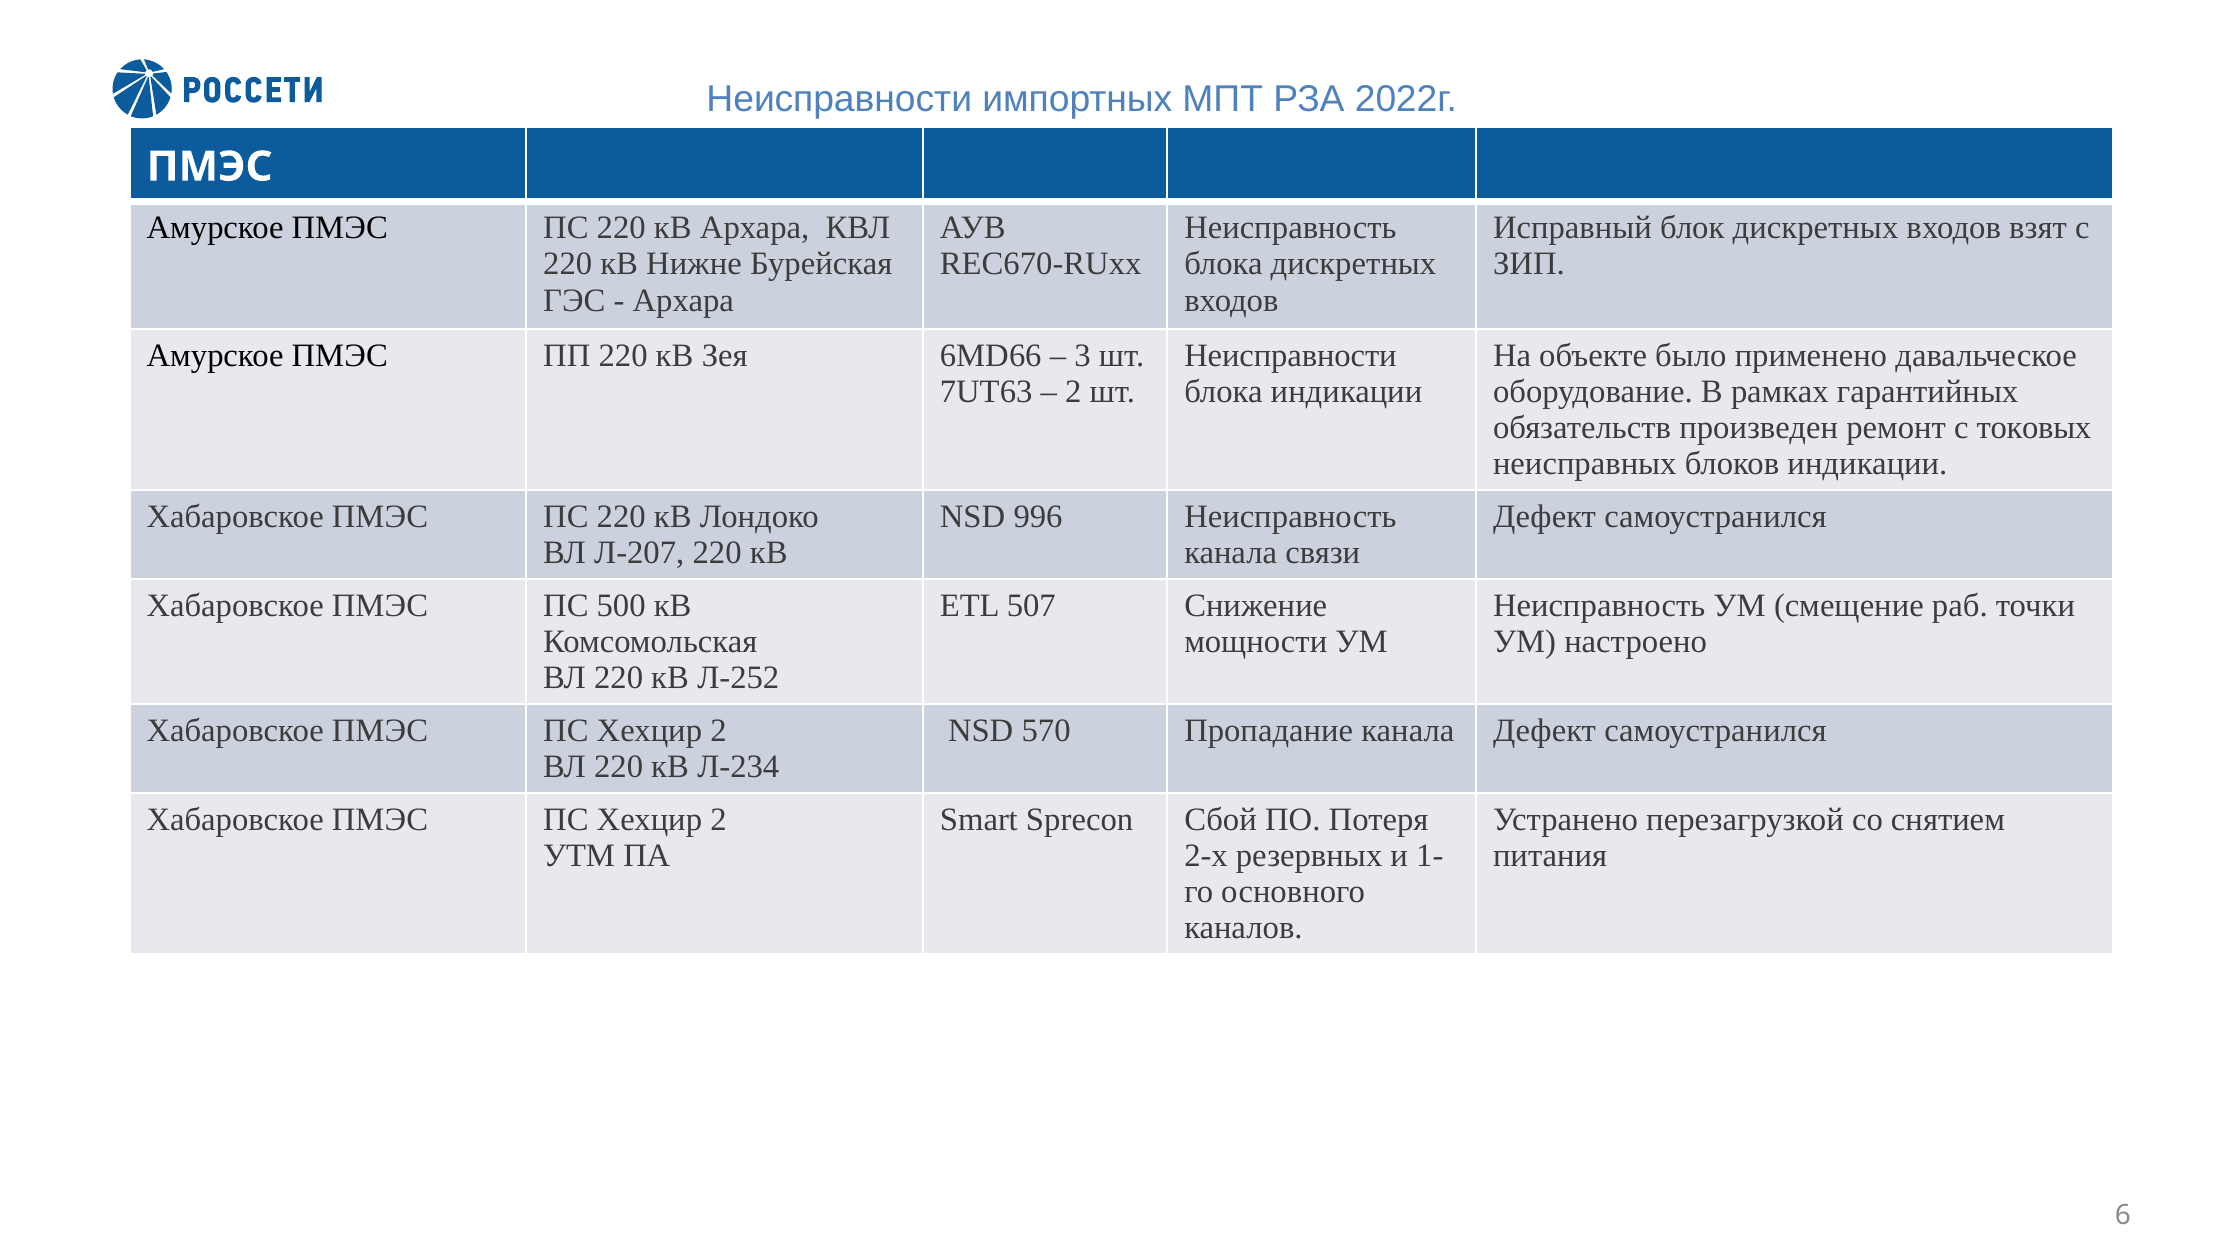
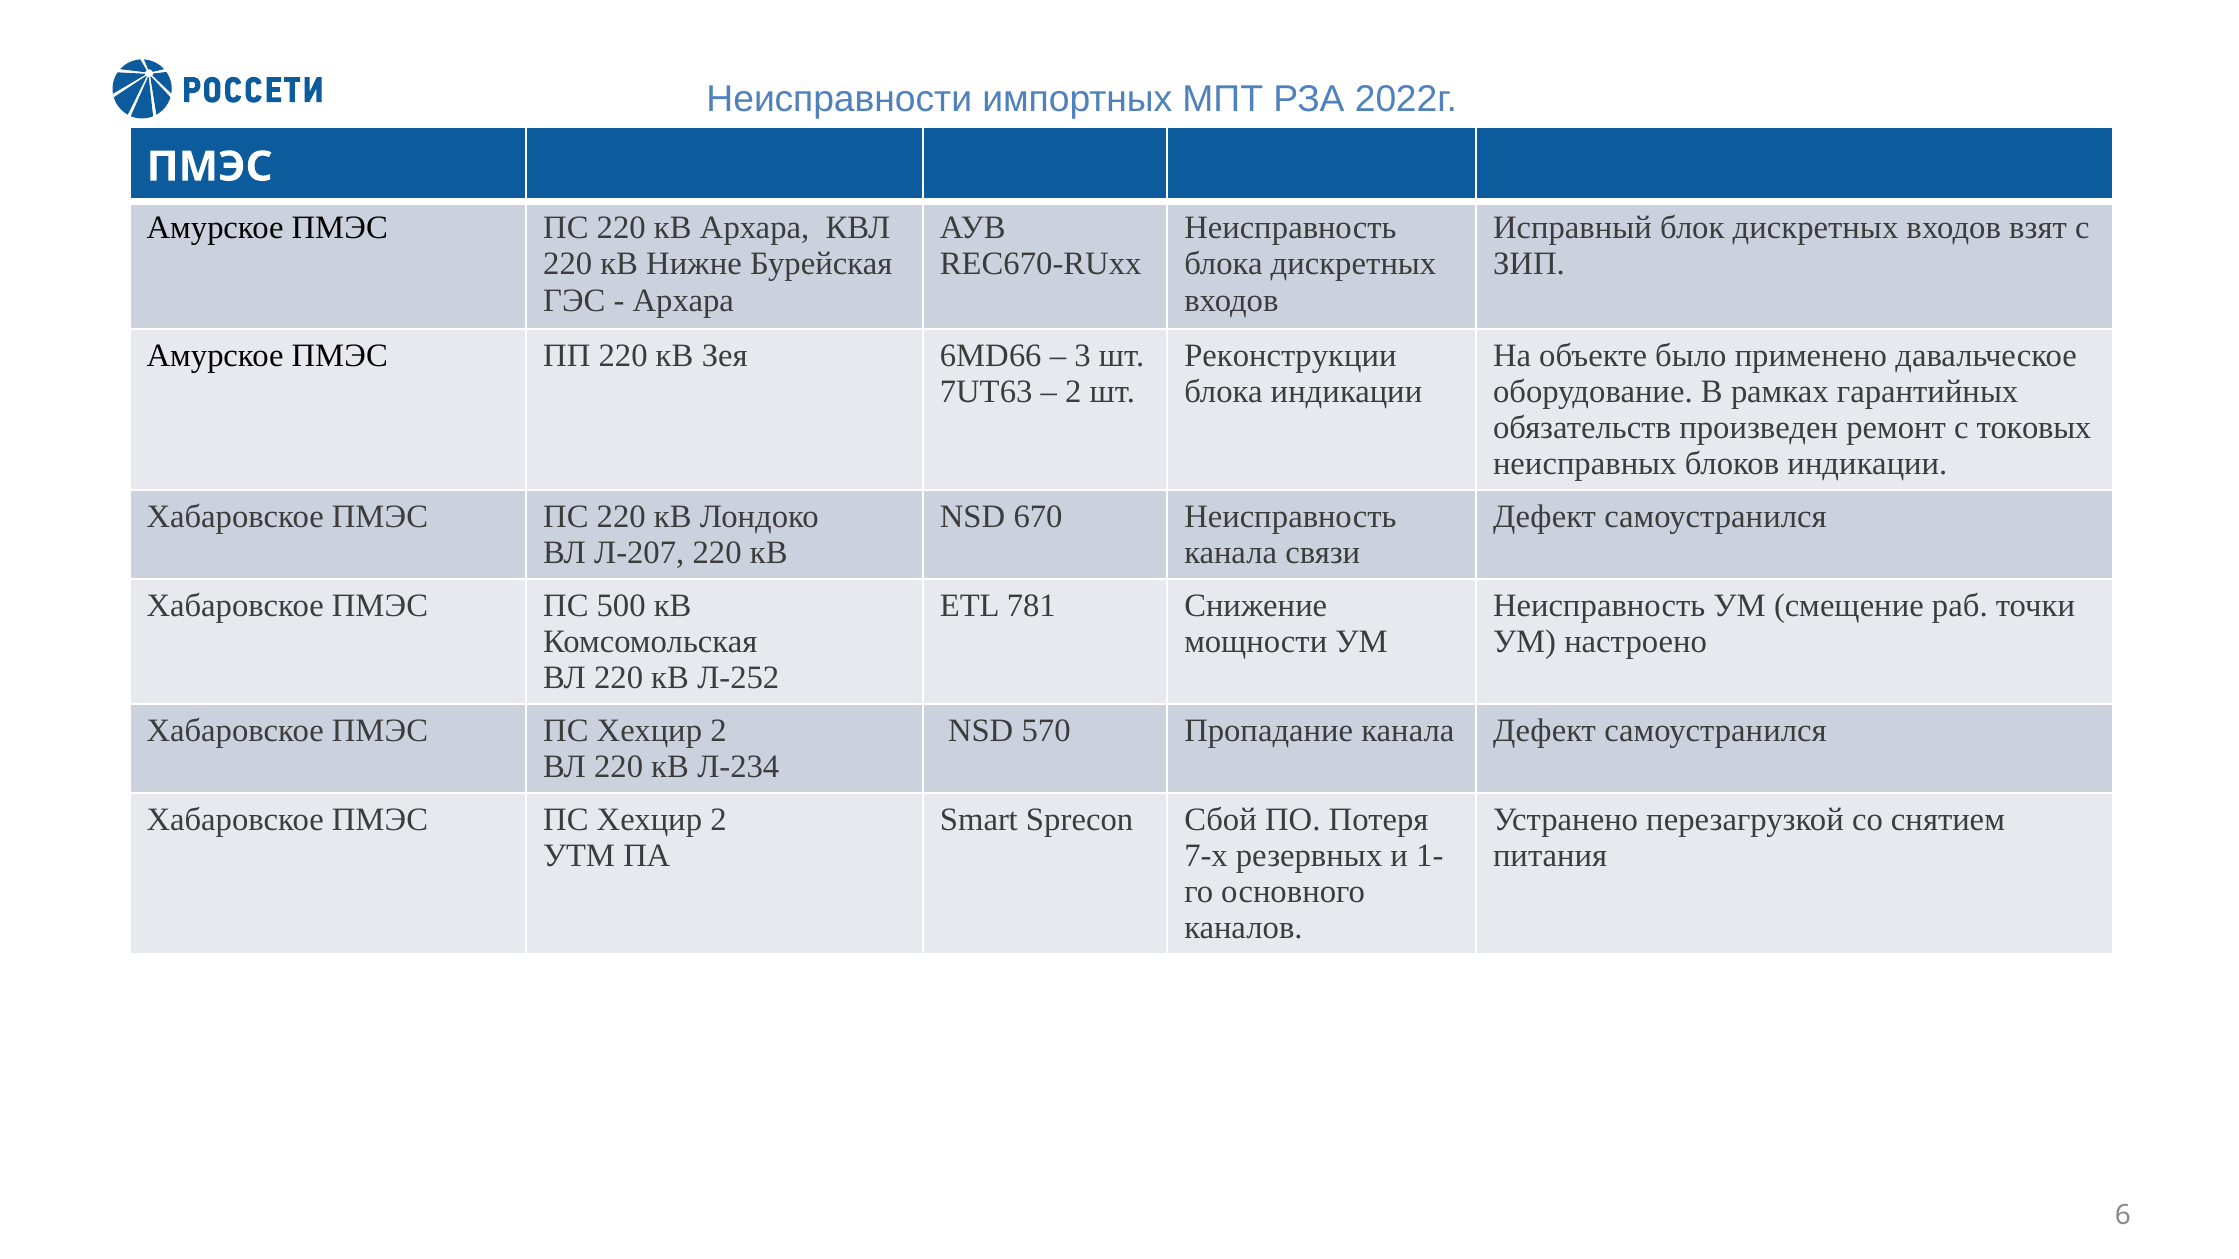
Неисправности at (1290, 356): Неисправности -> Реконструкции
996: 996 -> 670
507: 507 -> 781
2-х: 2-х -> 7-х
